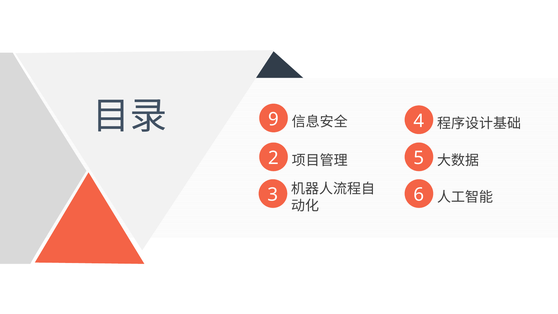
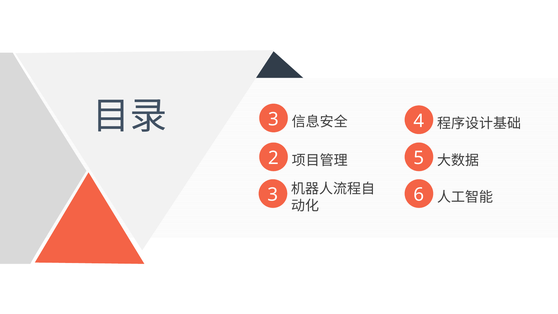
9 at (274, 119): 9 -> 3
